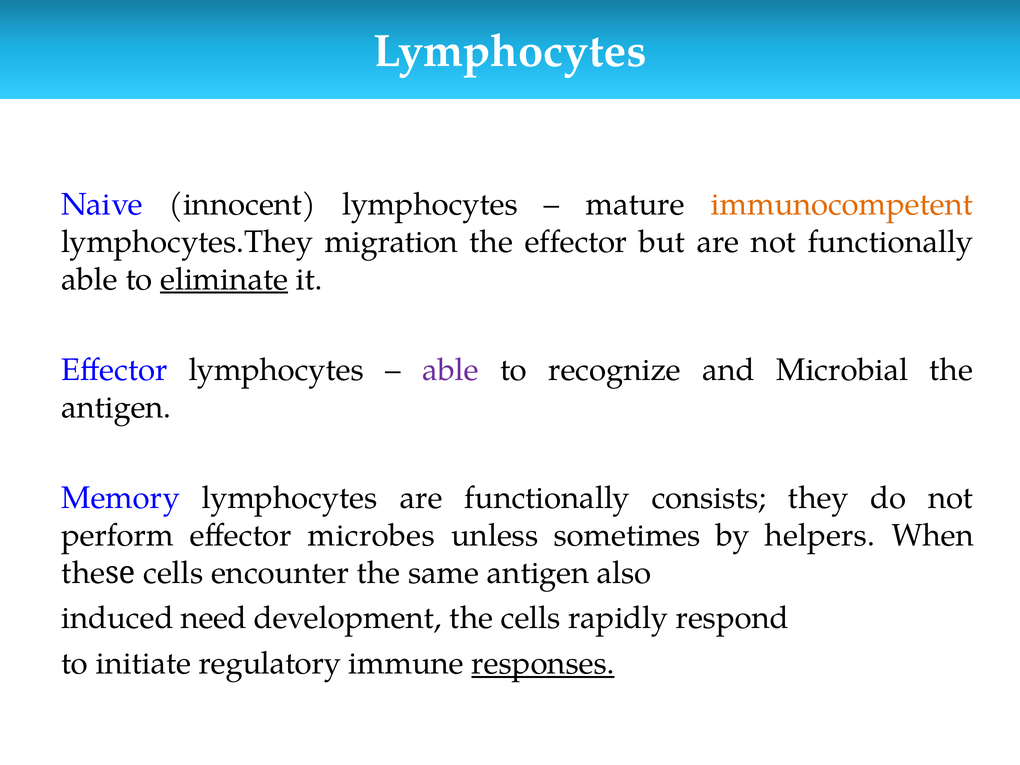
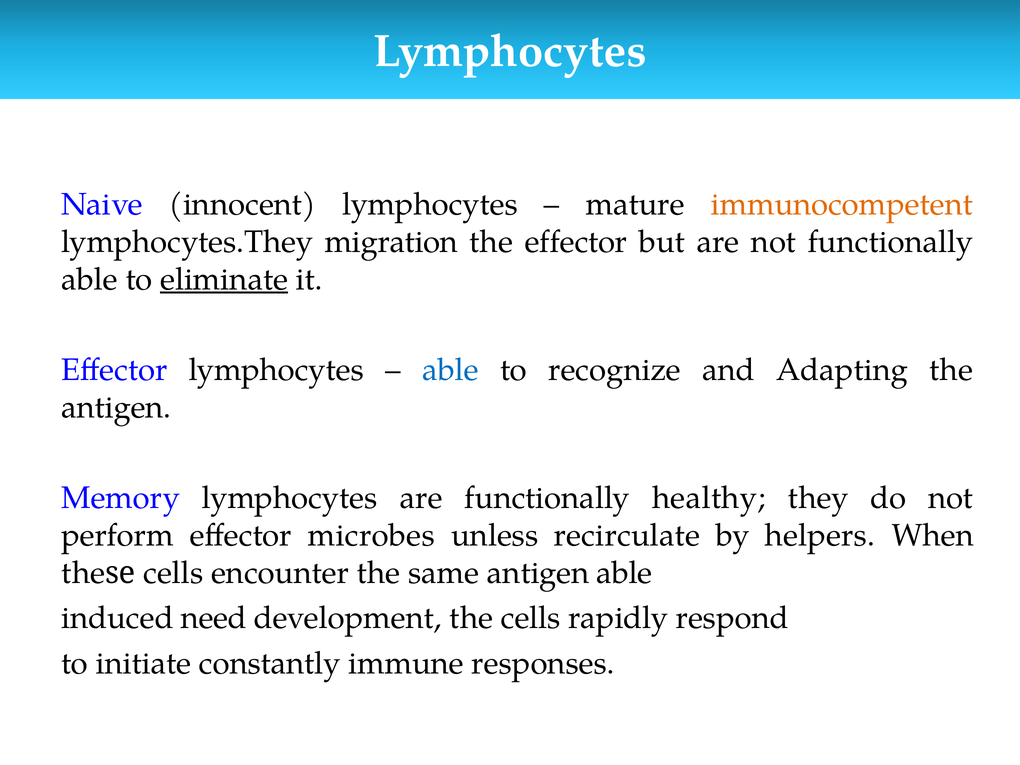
able at (450, 370) colour: purple -> blue
Microbial: Microbial -> Adapting
consists: consists -> healthy
sometimes: sometimes -> recirculate
antigen also: also -> able
regulatory: regulatory -> constantly
responses underline: present -> none
